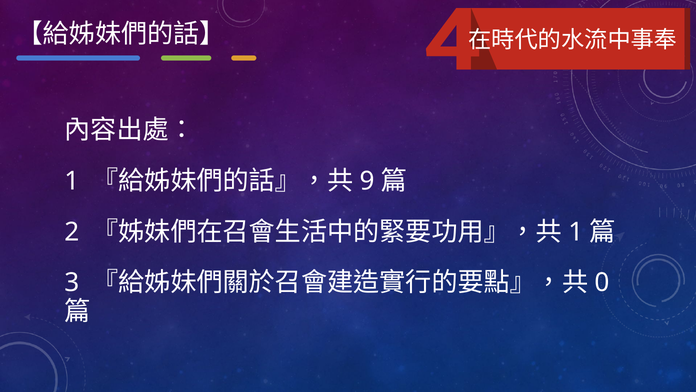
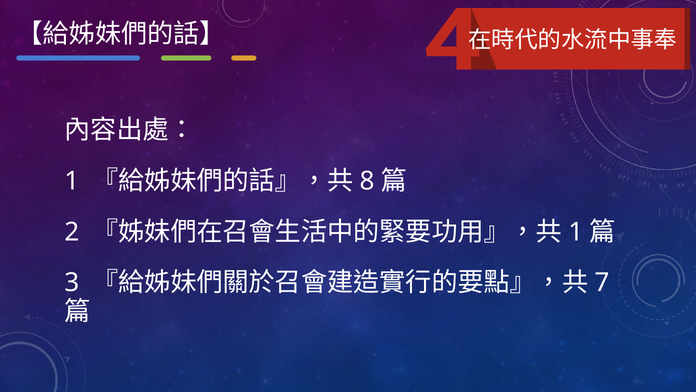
9: 9 -> 8
0: 0 -> 7
